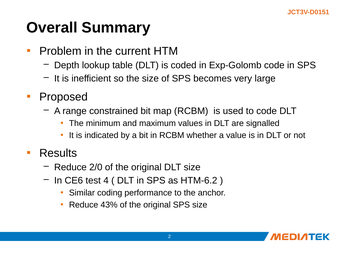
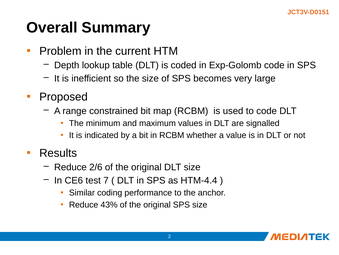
2/0: 2/0 -> 2/6
4: 4 -> 7
HTM-6.2: HTM-6.2 -> HTM-4.4
